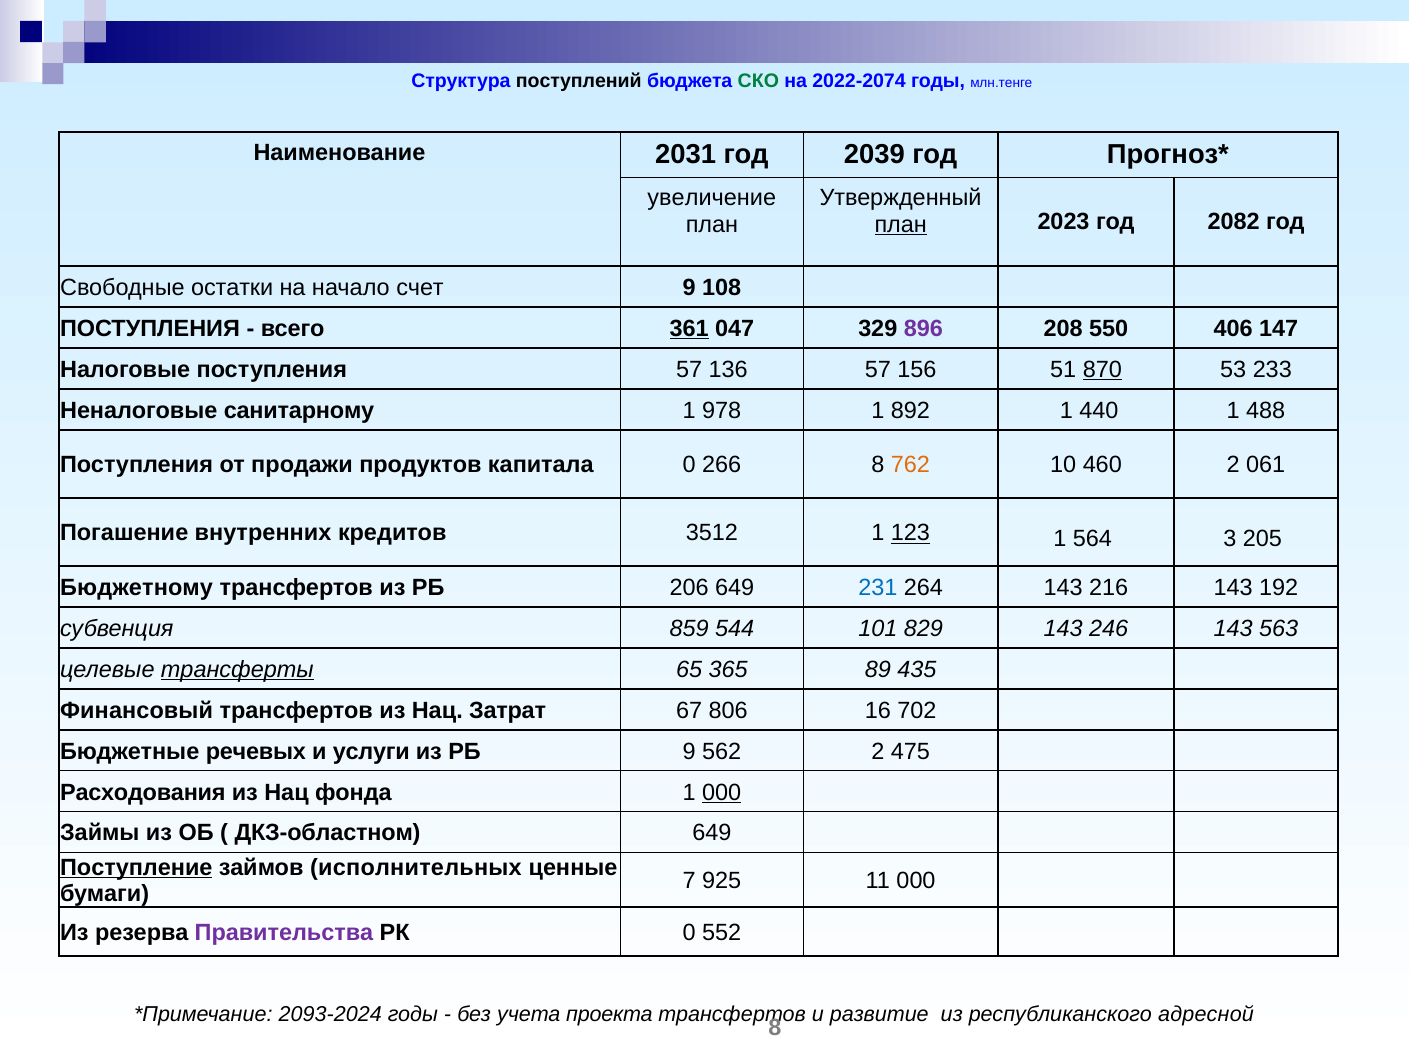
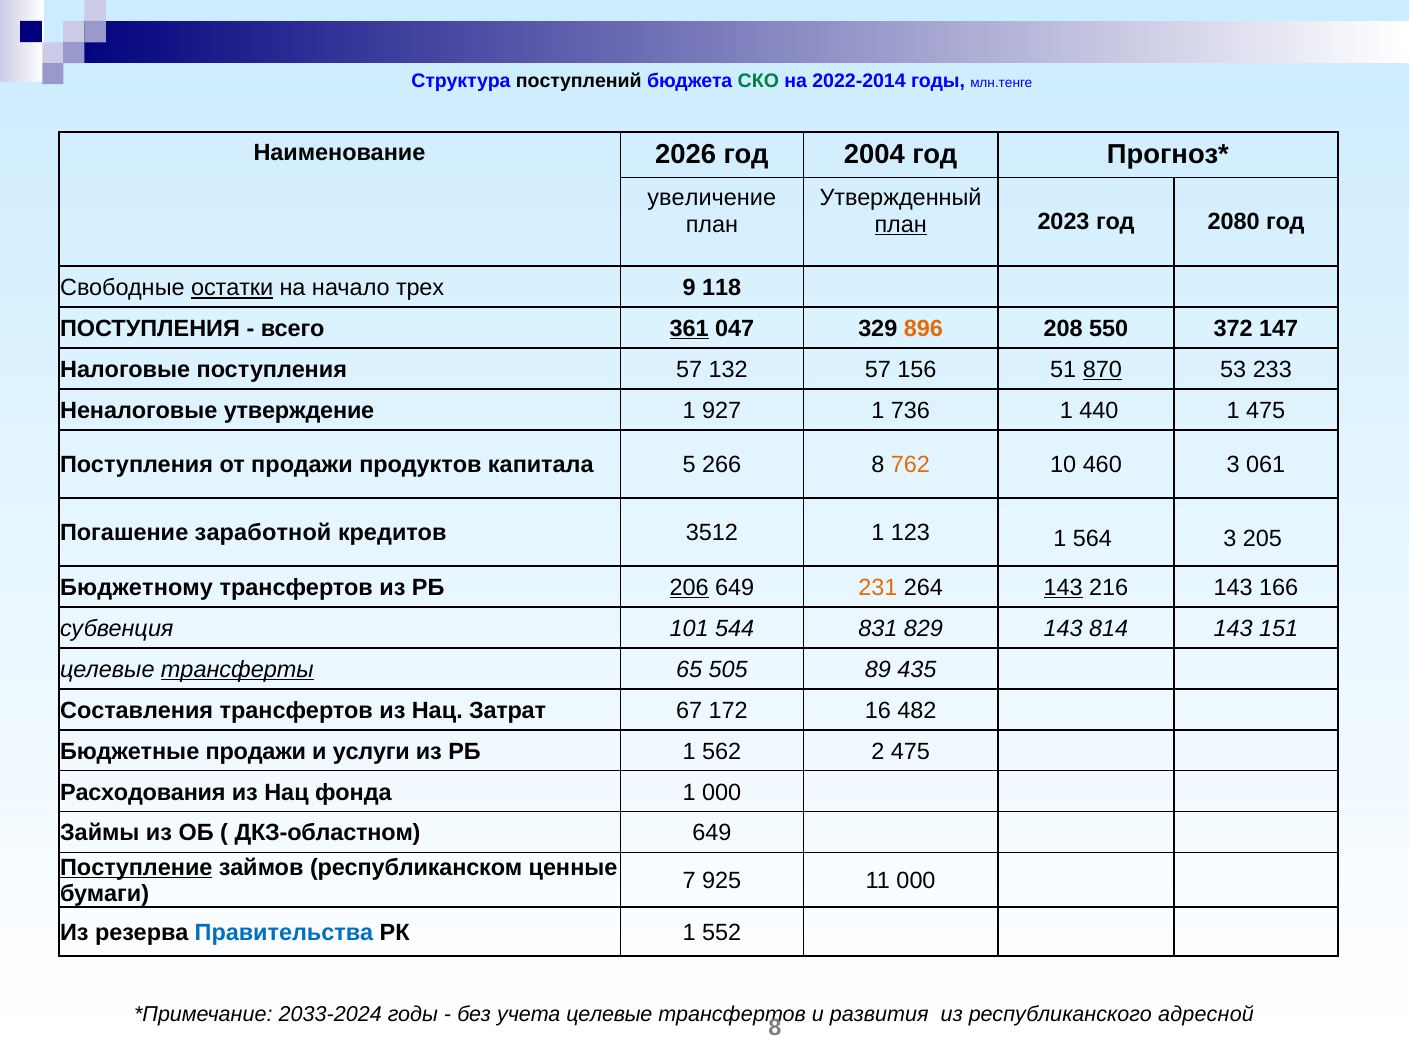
2022-2074: 2022-2074 -> 2022-2014
2031: 2031 -> 2026
2039: 2039 -> 2004
2082: 2082 -> 2080
остатки underline: none -> present
счет: счет -> трех
108: 108 -> 118
896 colour: purple -> orange
406: 406 -> 372
136: 136 -> 132
санитарному: санитарному -> утверждение
978: 978 -> 927
892: 892 -> 736
1 488: 488 -> 475
капитала 0: 0 -> 5
460 2: 2 -> 3
внутренних: внутренних -> заработной
123 underline: present -> none
206 underline: none -> present
231 colour: blue -> orange
143 at (1063, 587) underline: none -> present
192: 192 -> 166
859: 859 -> 101
101: 101 -> 831
246: 246 -> 814
563: 563 -> 151
365: 365 -> 505
Финансовый: Финансовый -> Составления
806: 806 -> 172
702: 702 -> 482
Бюджетные речевых: речевых -> продажи
РБ 9: 9 -> 1
000 at (722, 792) underline: present -> none
исполнительных: исполнительных -> республиканском
Правительства colour: purple -> blue
РК 0: 0 -> 1
2093-2024: 2093-2024 -> 2033-2024
учета проекта: проекта -> целевые
развитие: развитие -> развития
